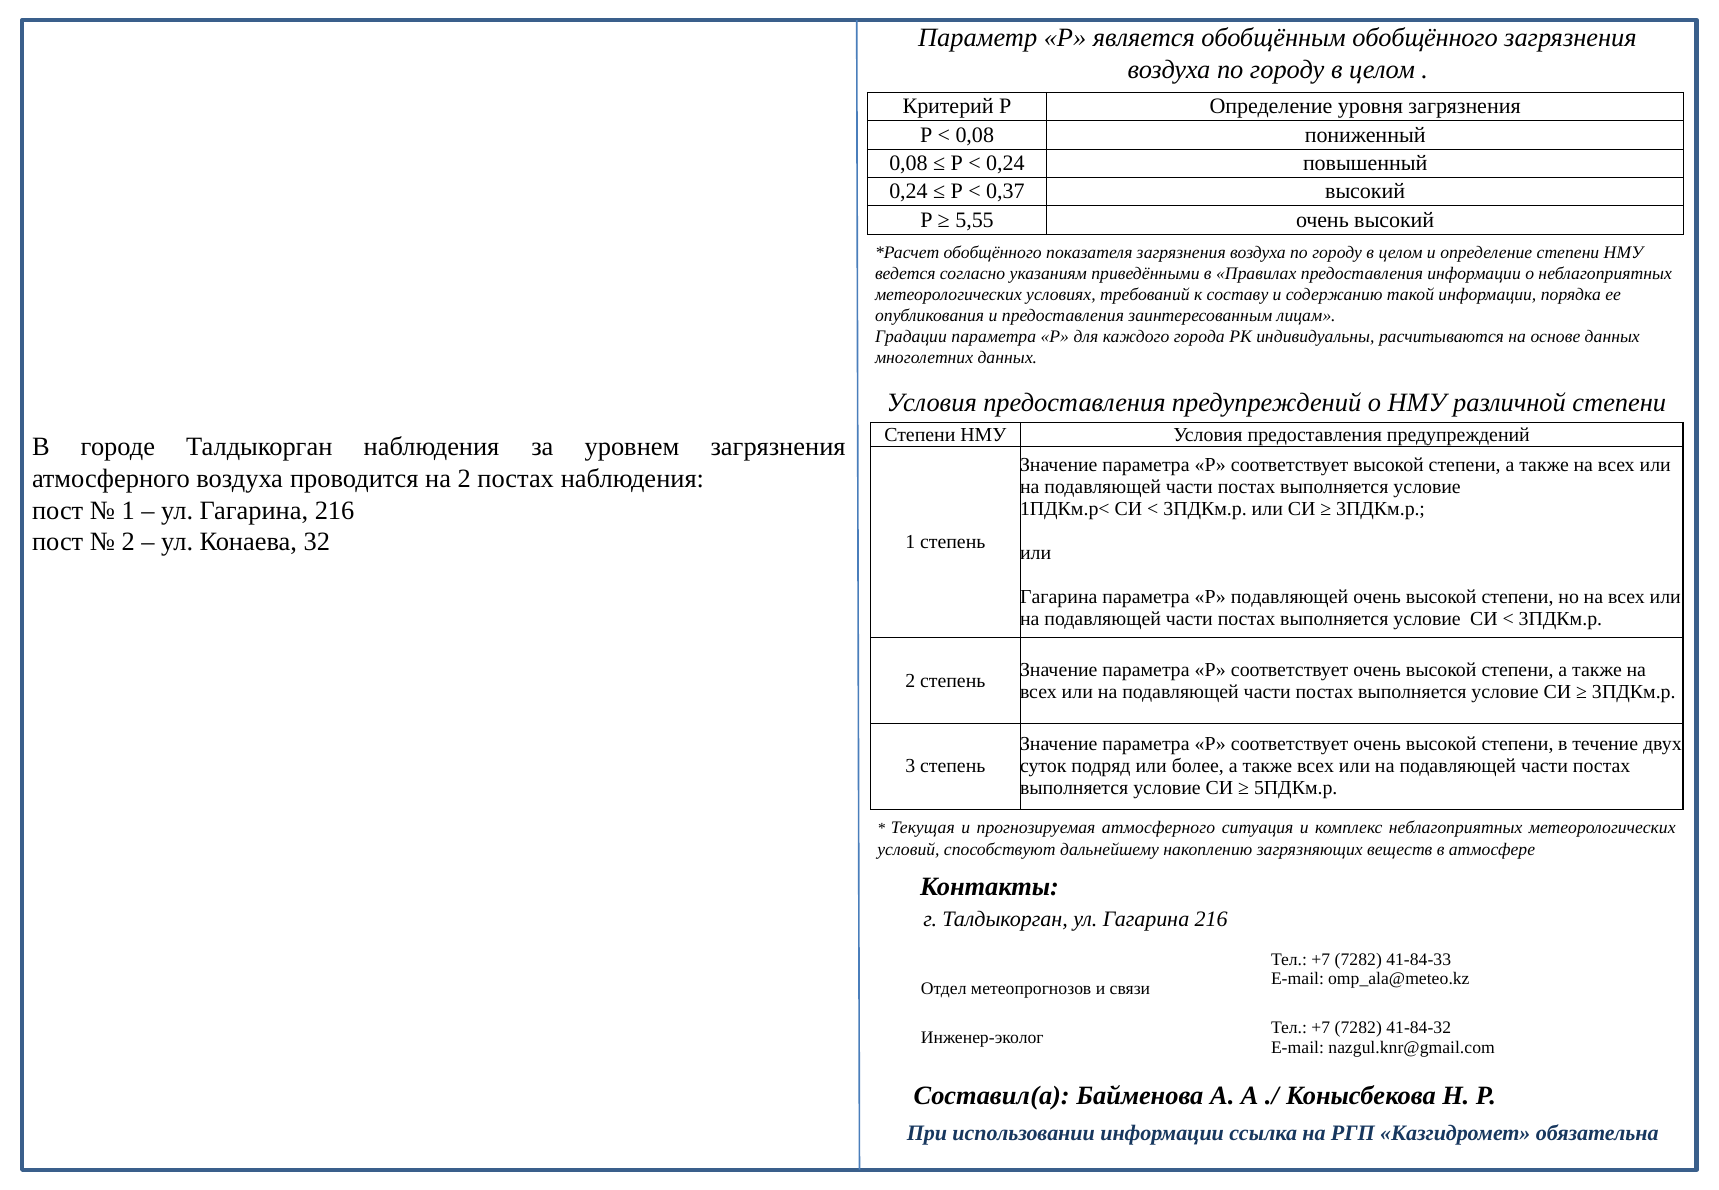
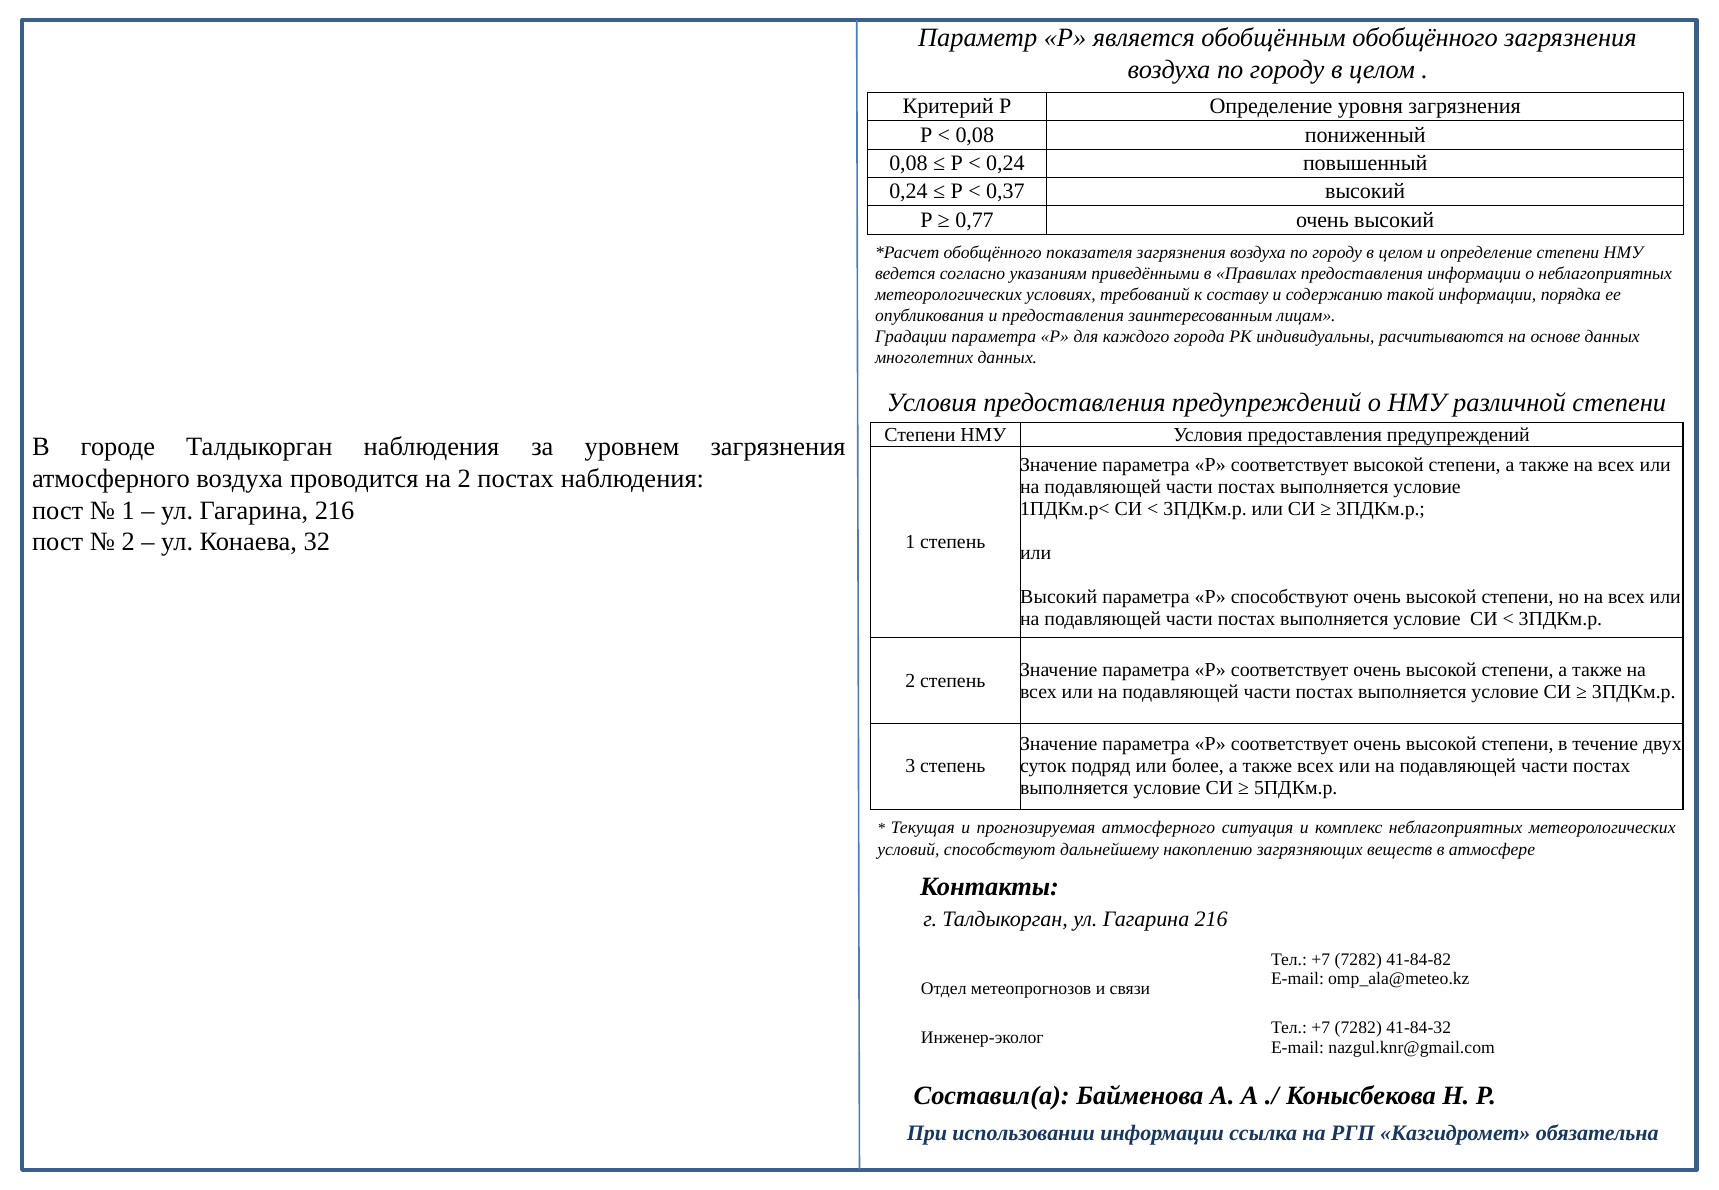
5,55: 5,55 -> 0,77
Гагарина at (1059, 597): Гагарина -> Высокий
Р подавляющей: подавляющей -> способствуют
41-84-33: 41-84-33 -> 41-84-82
